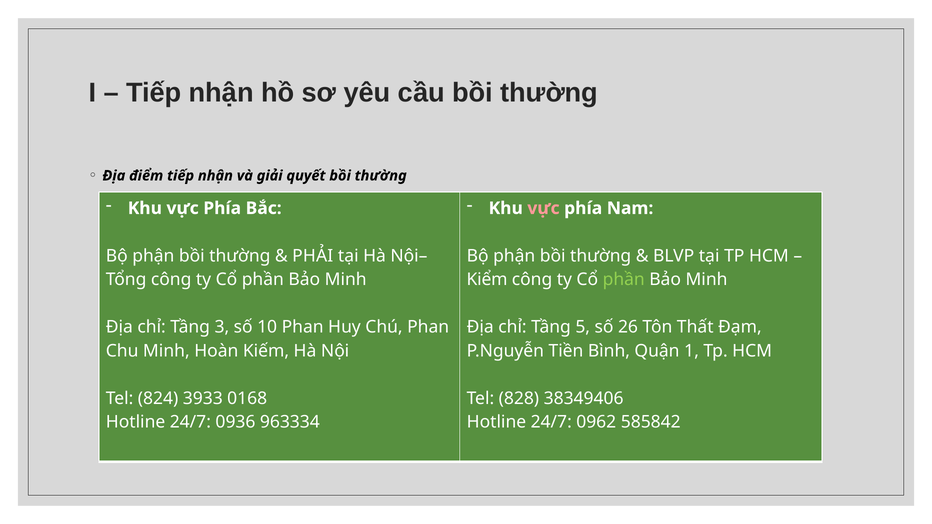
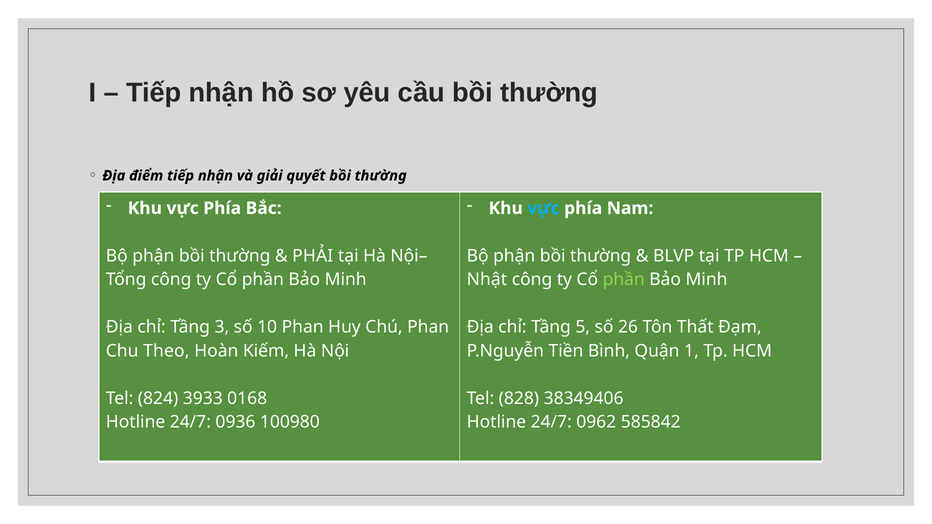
vực at (543, 208) colour: pink -> light blue
Kiểm: Kiểm -> Nhật
Chu Minh: Minh -> Theo
963334: 963334 -> 100980
